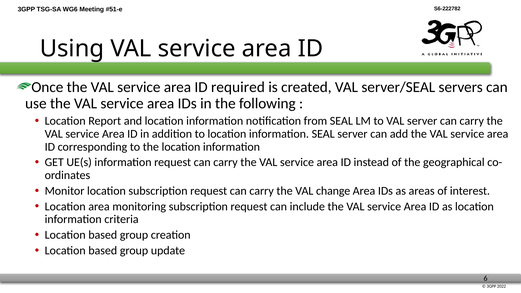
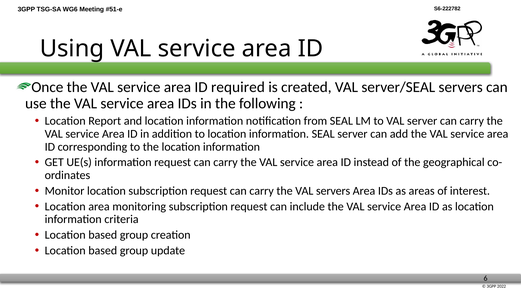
VAL change: change -> servers
